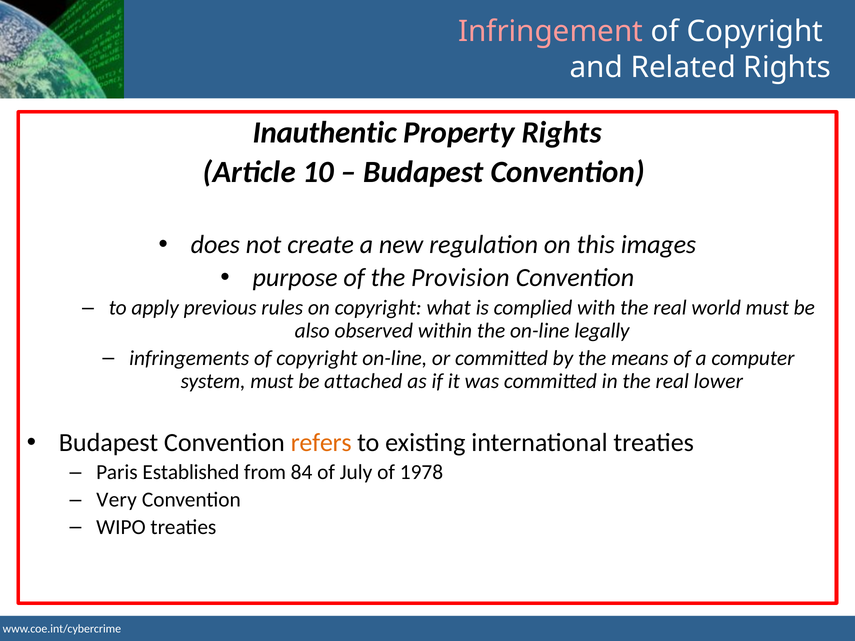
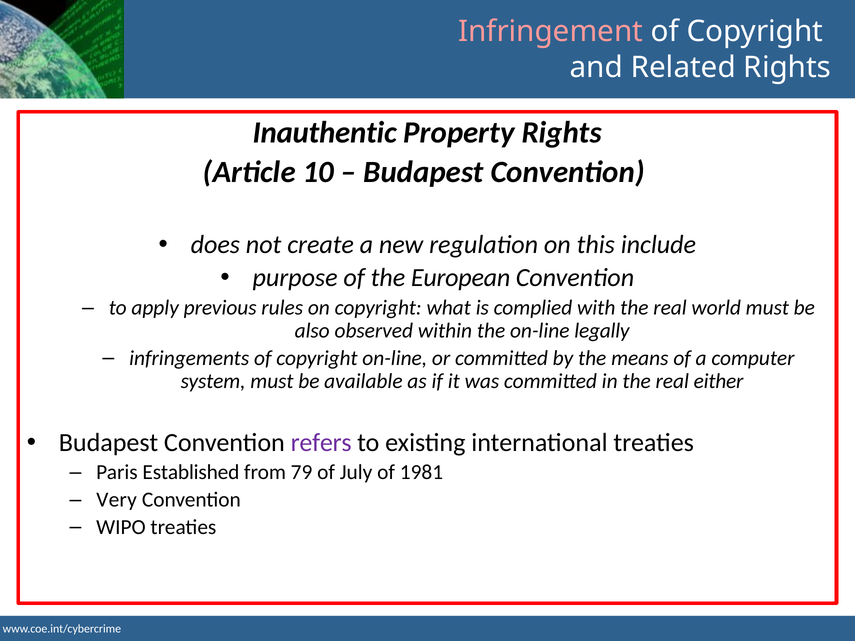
images: images -> include
Provision: Provision -> European
attached: attached -> available
lower: lower -> either
refers colour: orange -> purple
84: 84 -> 79
1978: 1978 -> 1981
